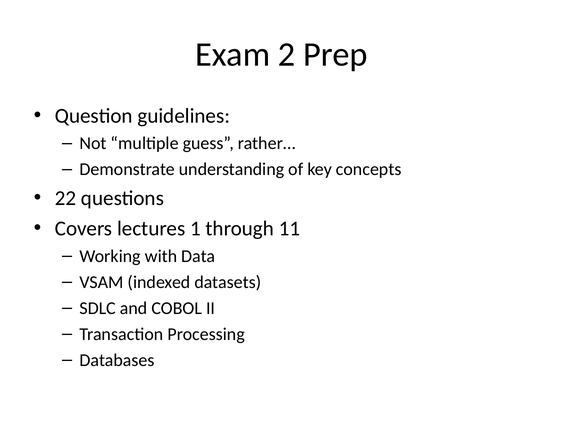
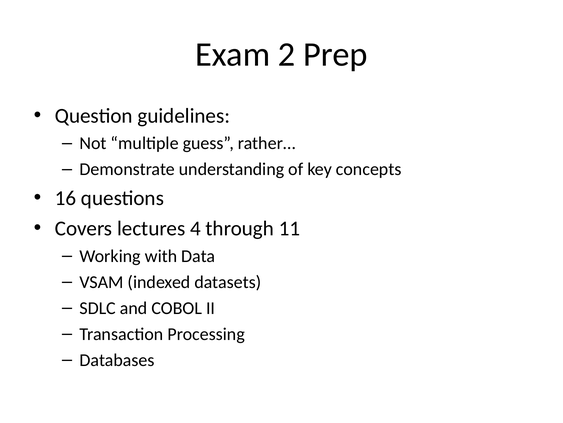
22: 22 -> 16
1: 1 -> 4
